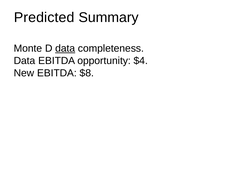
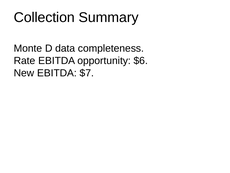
Predicted: Predicted -> Collection
data at (65, 48) underline: present -> none
Data at (25, 61): Data -> Rate
$4: $4 -> $6
$8: $8 -> $7
